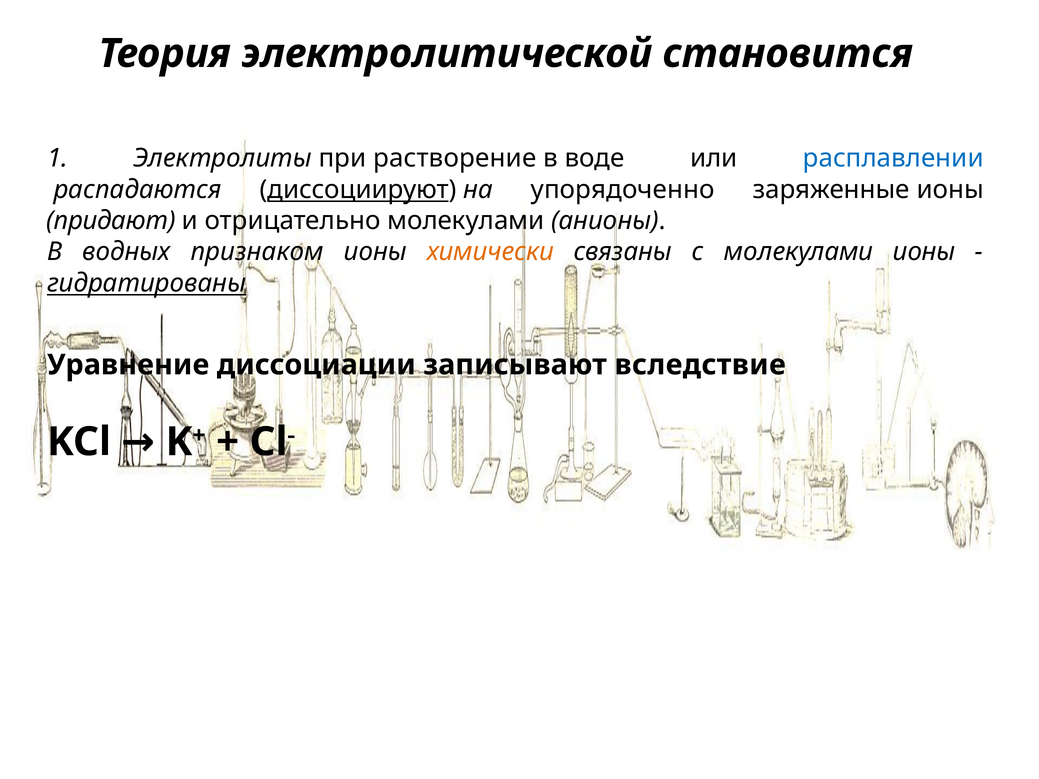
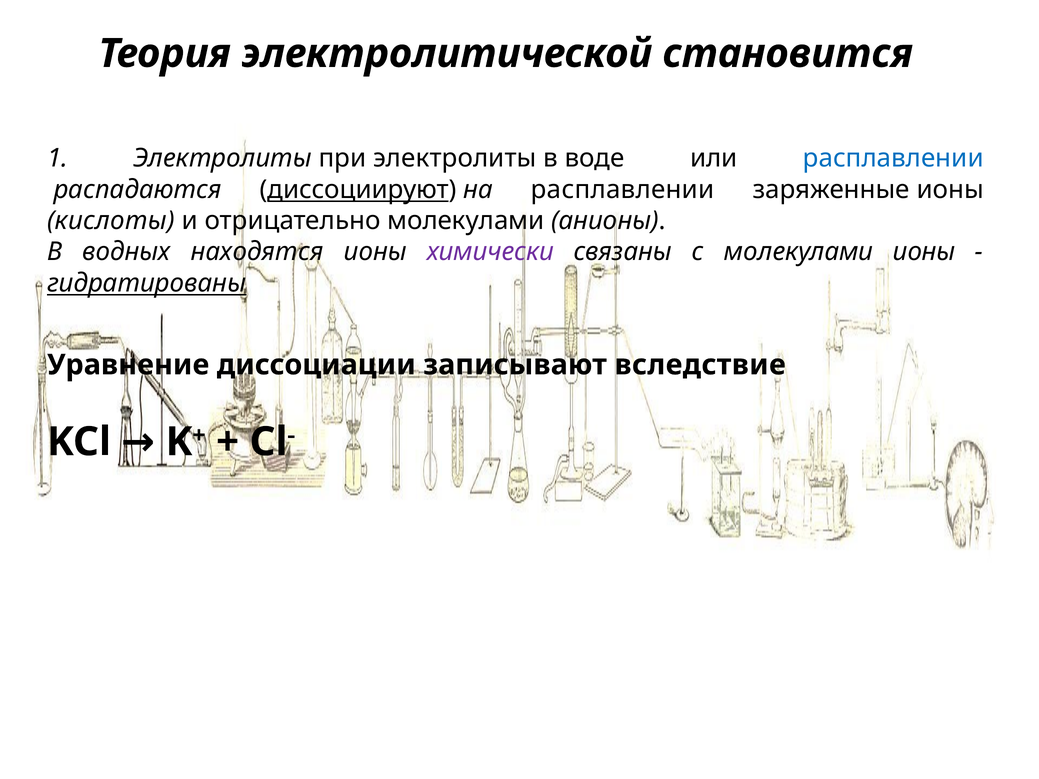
при растворение: растворение -> электролиты
на упорядоченно: упорядоченно -> расплавлении
придают: придают -> кислоты
признаком: признаком -> находятся
химически colour: orange -> purple
